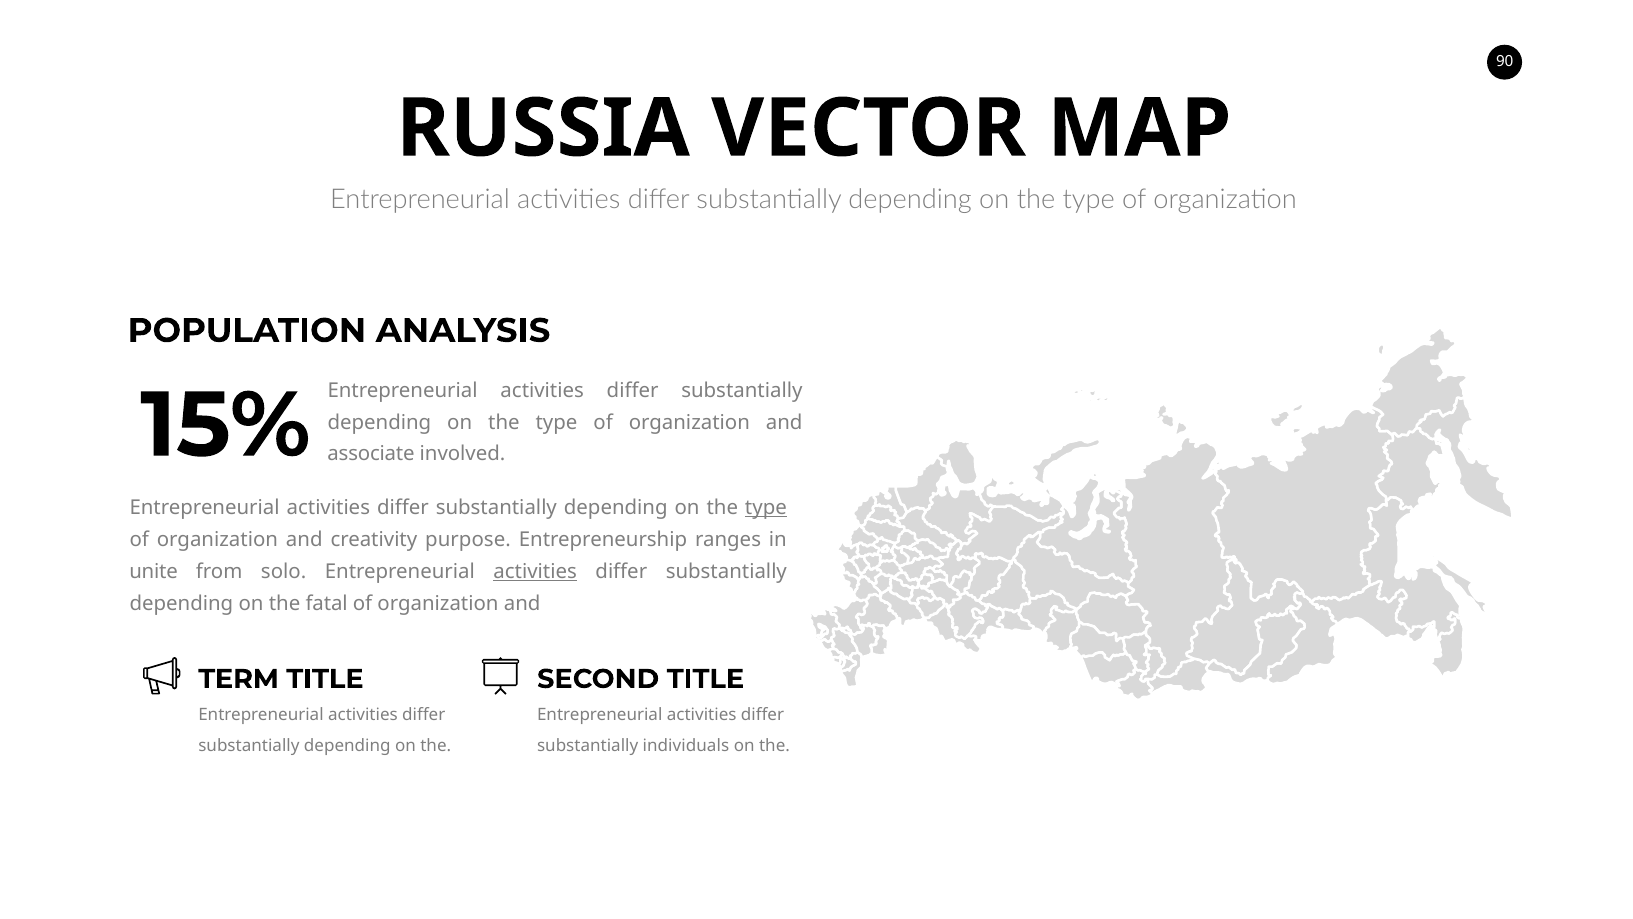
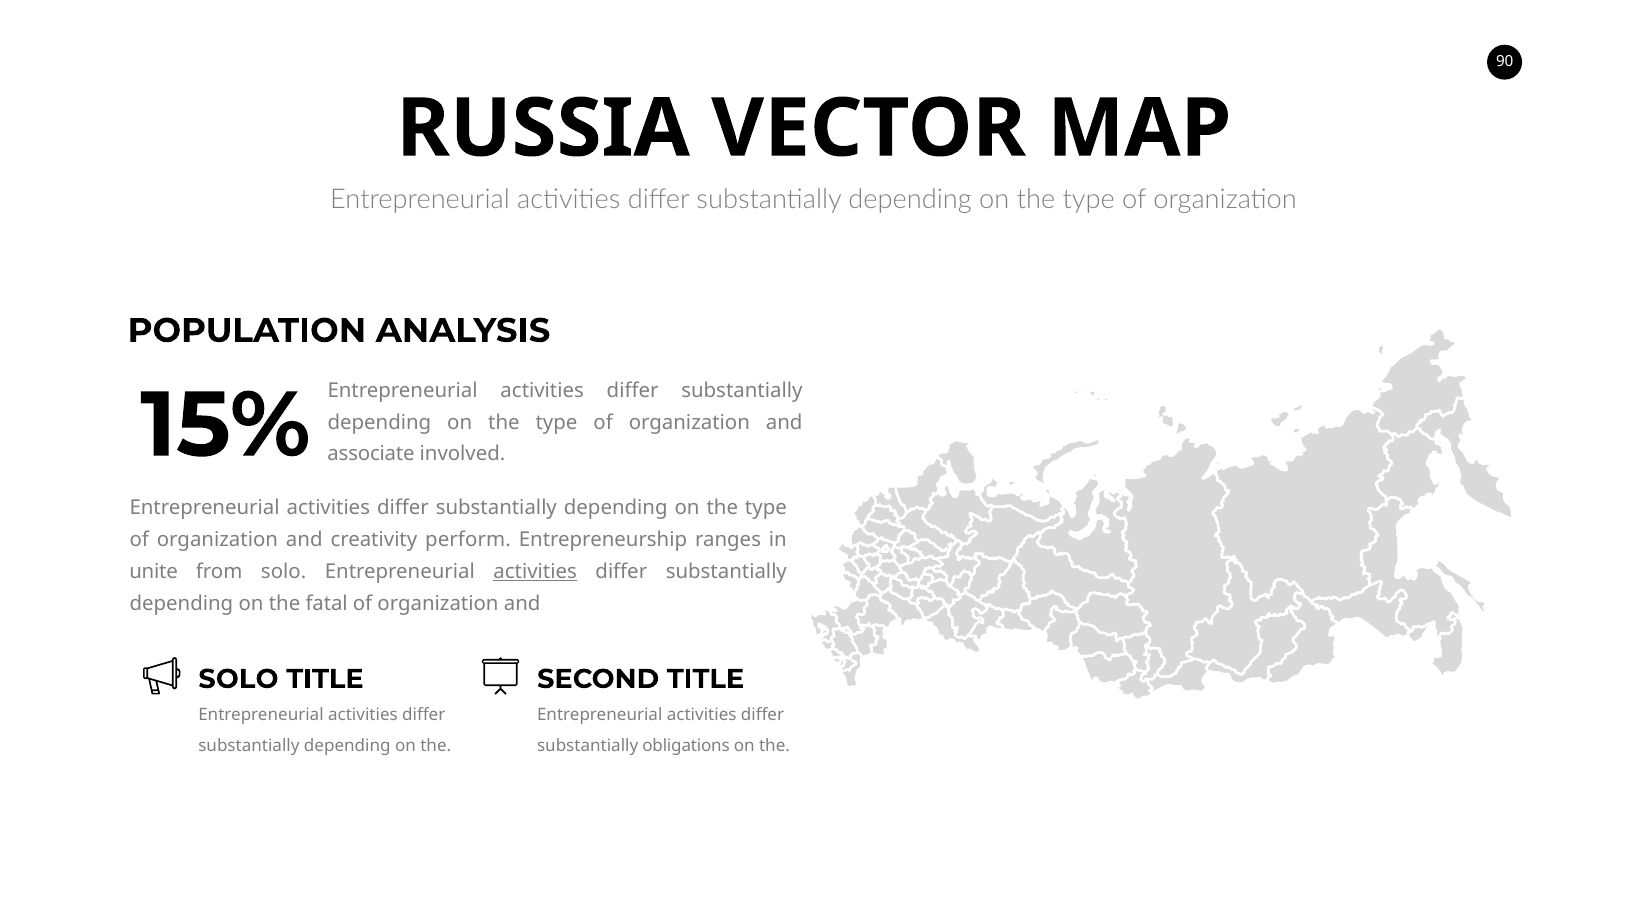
type at (766, 508) underline: present -> none
purpose: purpose -> perform
TERM at (239, 679): TERM -> SOLO
individuals: individuals -> obligations
